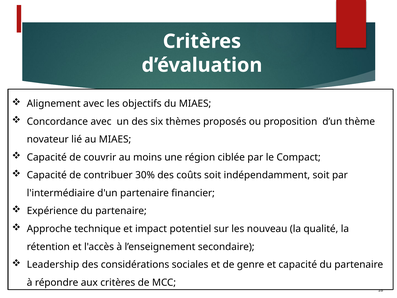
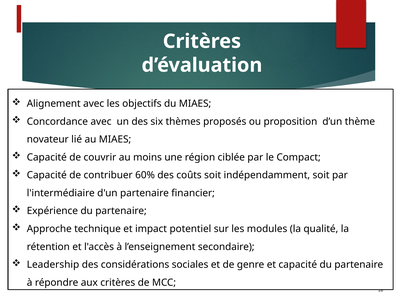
30%: 30% -> 60%
nouveau: nouveau -> modules
